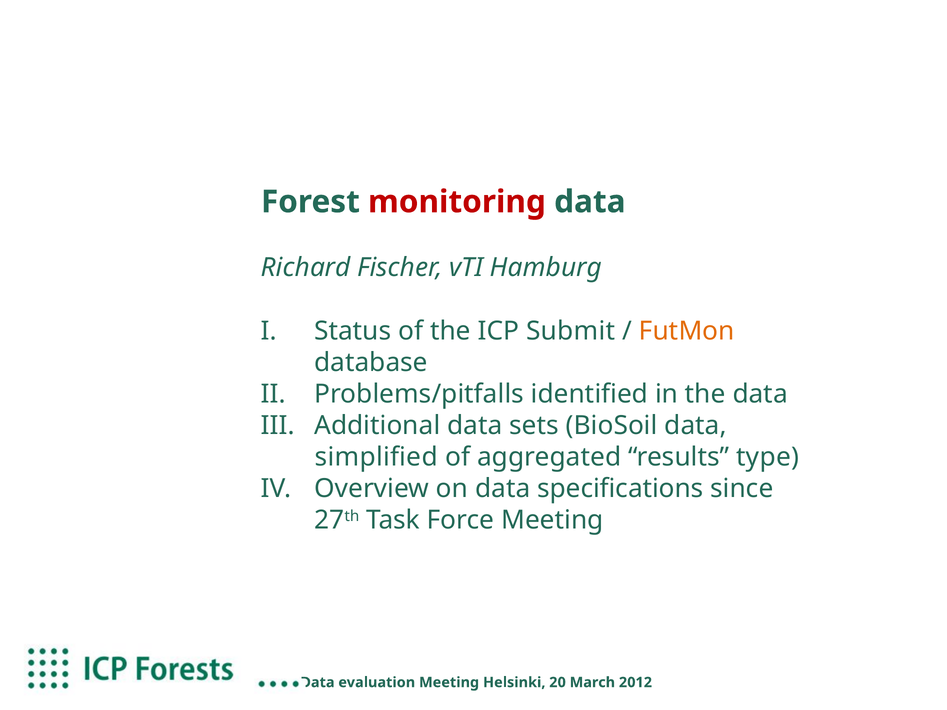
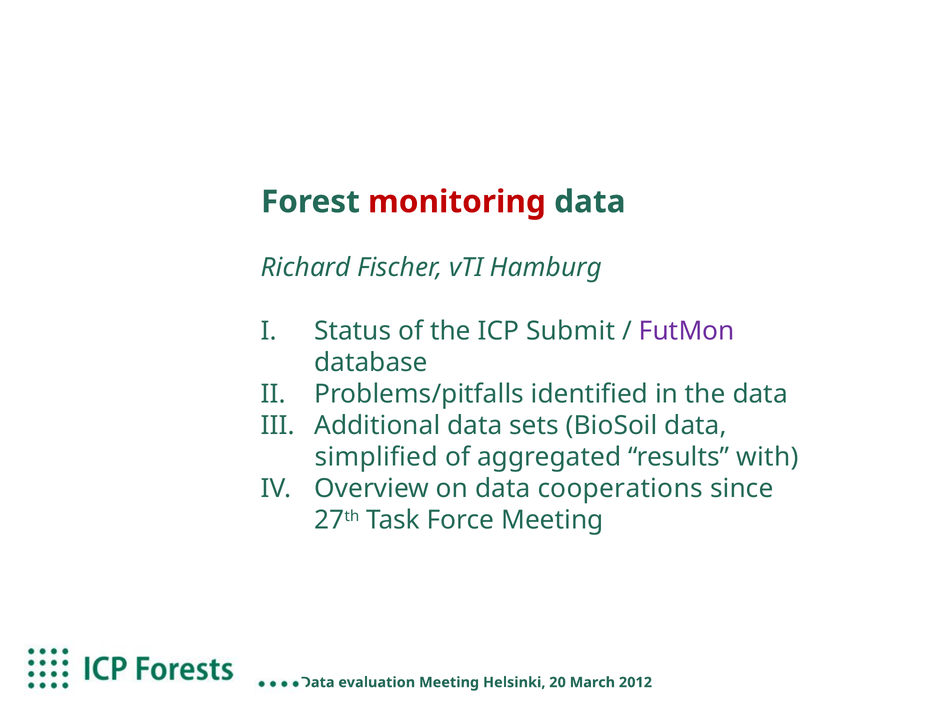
FutMon colour: orange -> purple
type: type -> with
specifications: specifications -> cooperations
